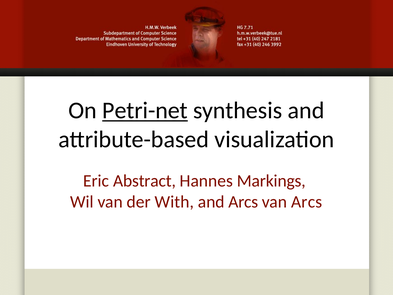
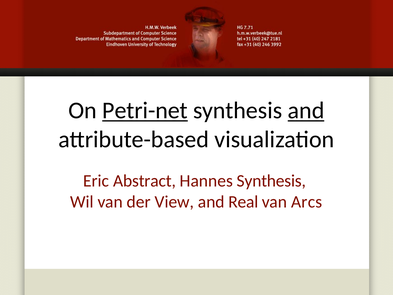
and at (306, 110) underline: none -> present
Hannes Markings: Markings -> Synthesis
With: With -> View
and Arcs: Arcs -> Real
